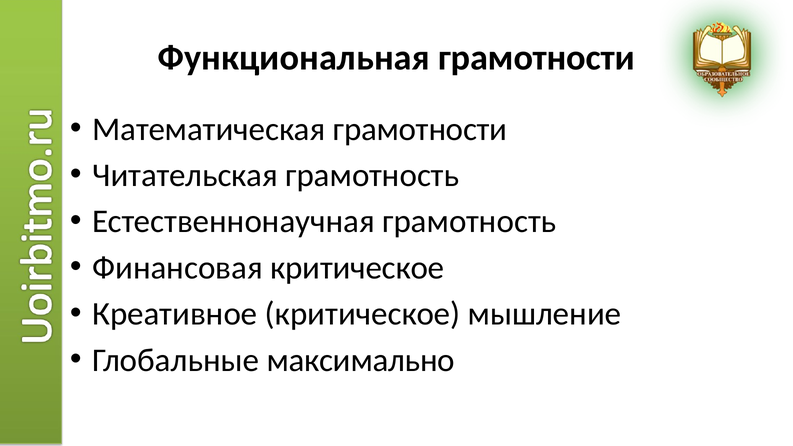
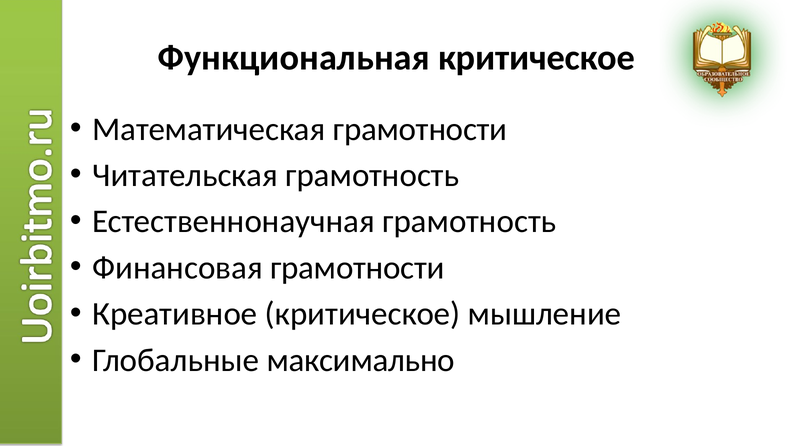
Функциональная грамотности: грамотности -> критическое
Финансовая критическое: критическое -> грамотности
